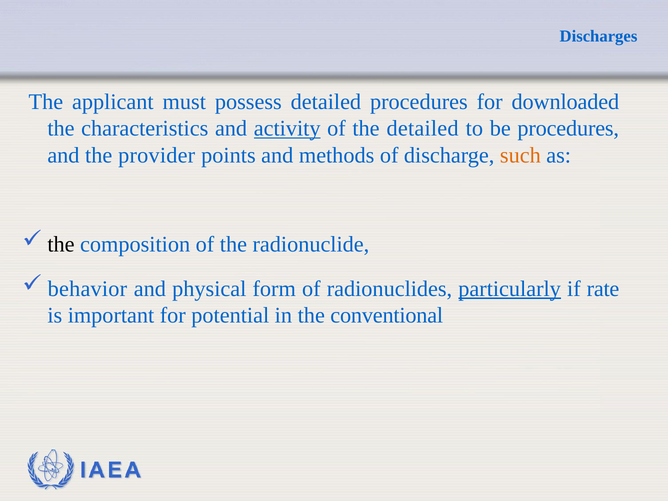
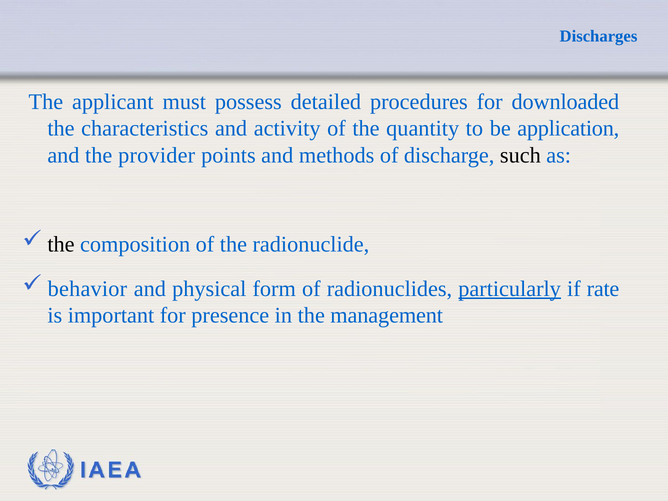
activity underline: present -> none
the detailed: detailed -> quantity
be procedures: procedures -> application
such colour: orange -> black
potential: potential -> presence
conventional: conventional -> management
